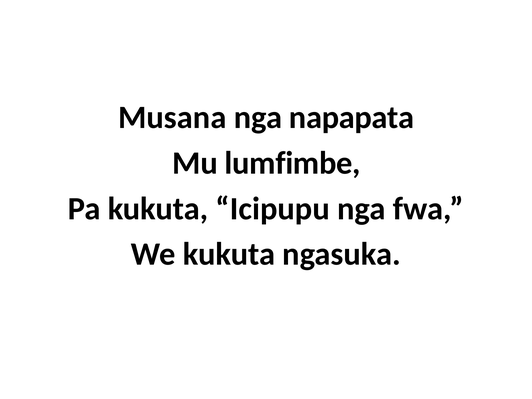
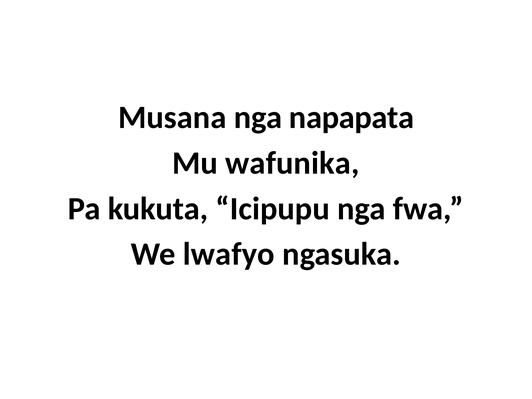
lumfimbe: lumfimbe -> wafunika
We kukuta: kukuta -> lwafyo
